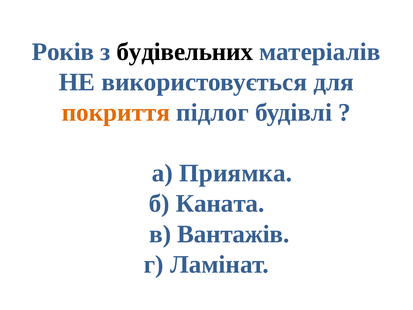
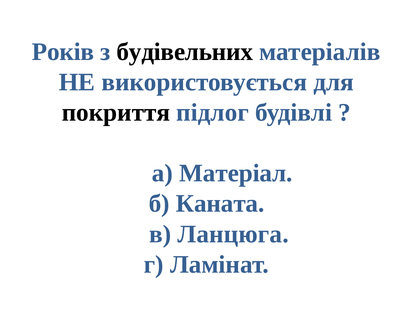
покриття colour: orange -> black
Приямка: Приямка -> Матеріал
Вантажів: Вантажів -> Ланцюга
